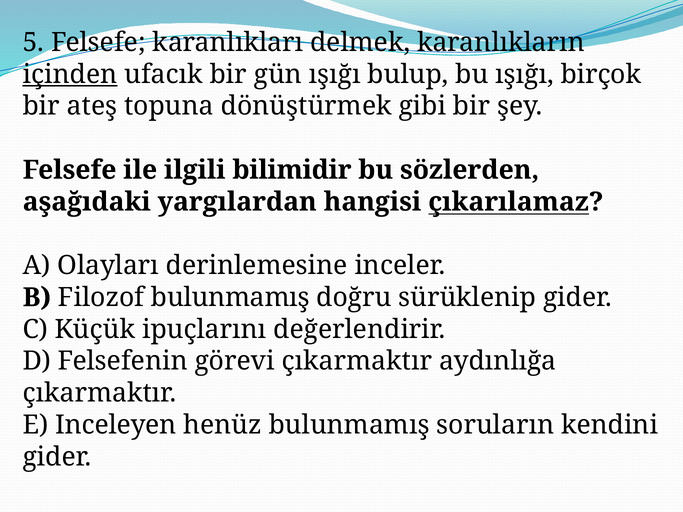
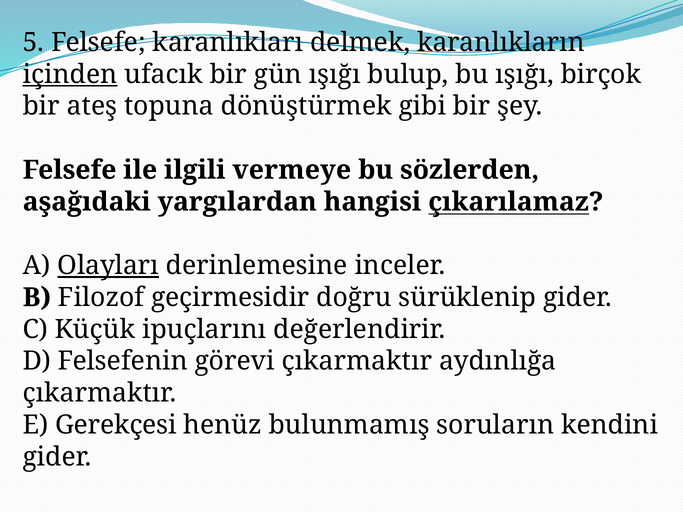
bilimidir: bilimidir -> vermeye
Olayları underline: none -> present
Filozof bulunmamış: bulunmamış -> geçirmesidir
Inceleyen: Inceleyen -> Gerekçesi
